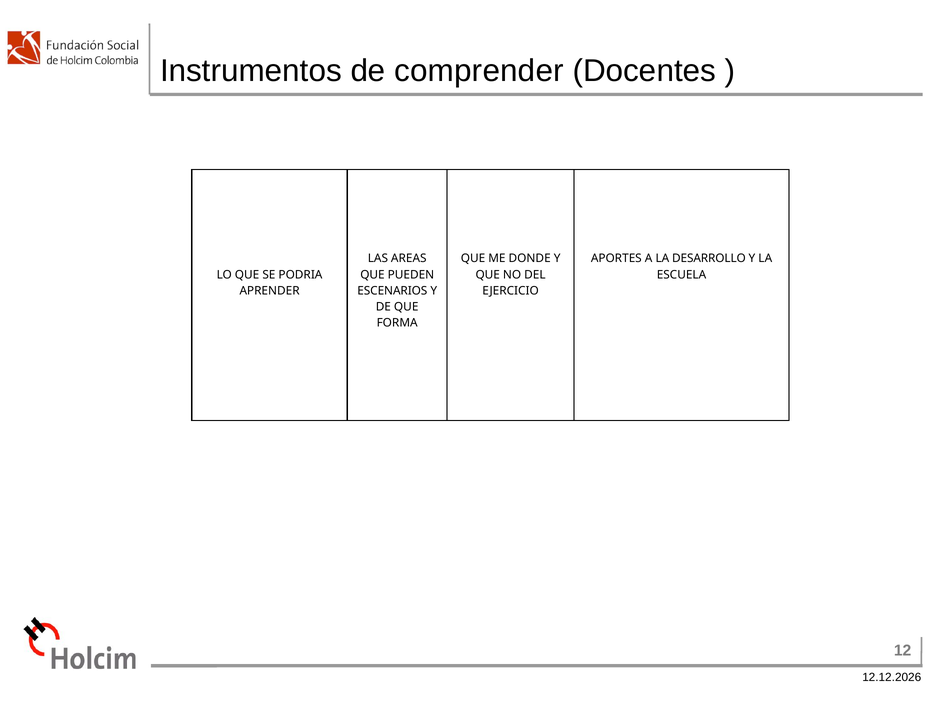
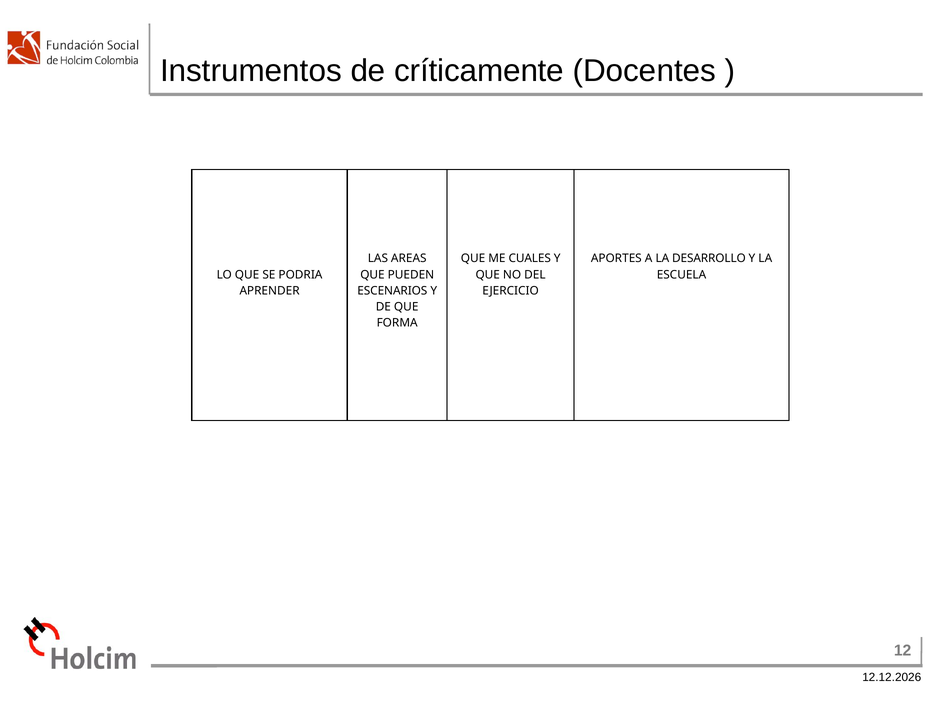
comprender: comprender -> críticamente
DONDE: DONDE -> CUALES
